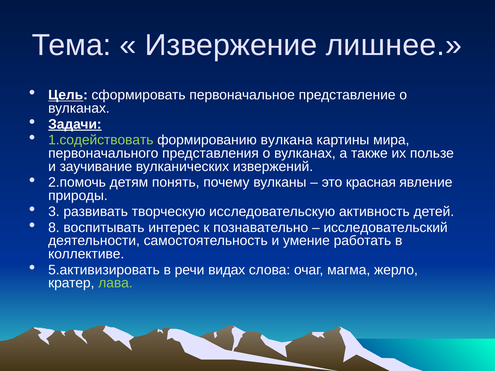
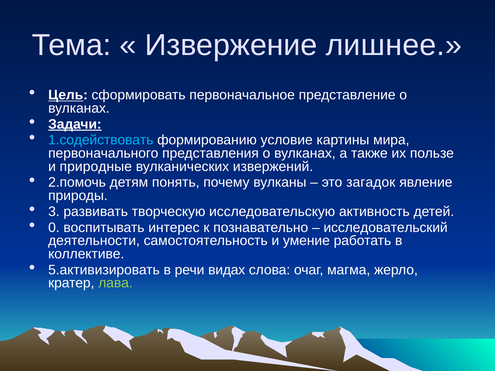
1.содействовать colour: light green -> light blue
вулкана: вулкана -> условие
заучивание: заучивание -> природные
красная: красная -> загадок
8: 8 -> 0
